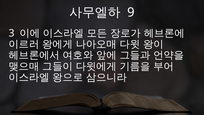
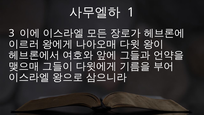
9: 9 -> 1
